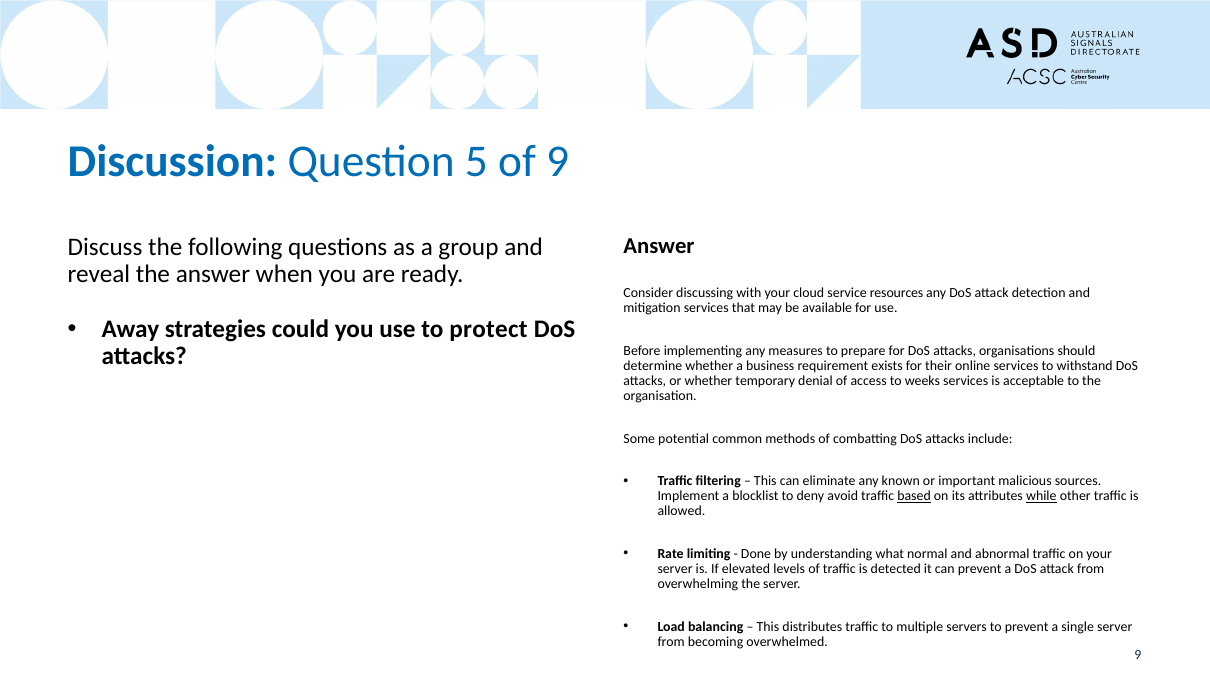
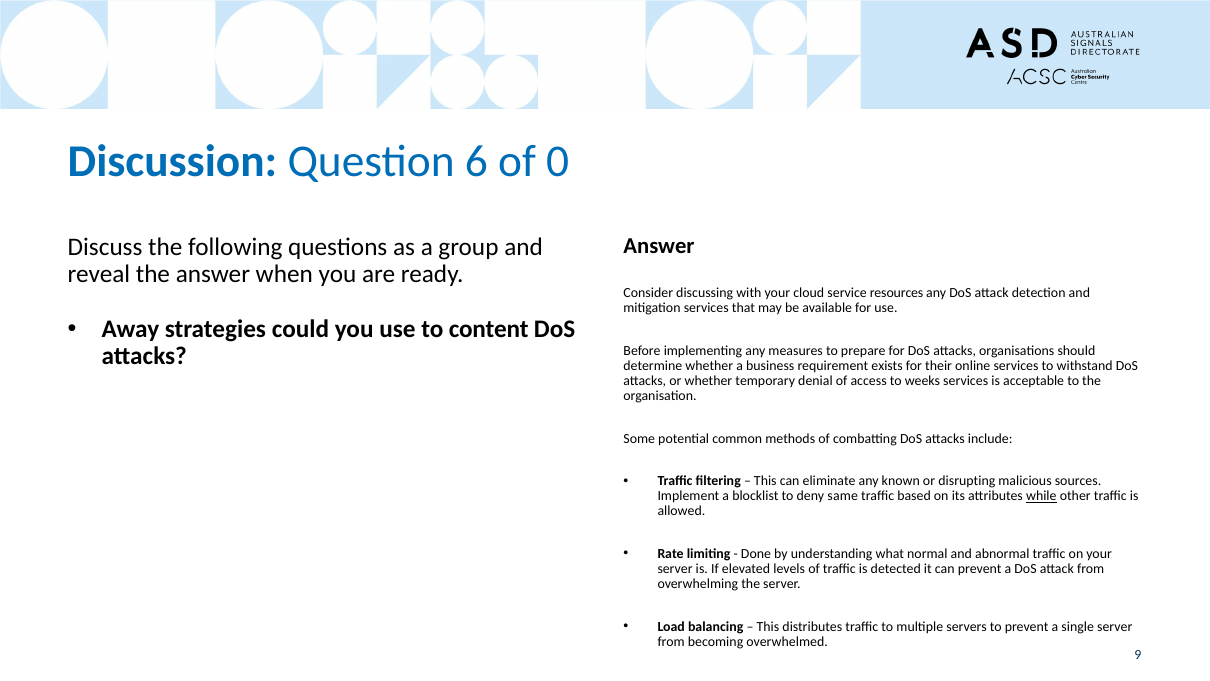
5: 5 -> 6
of 9: 9 -> 0
protect: protect -> content
important: important -> disrupting
avoid: avoid -> same
based underline: present -> none
